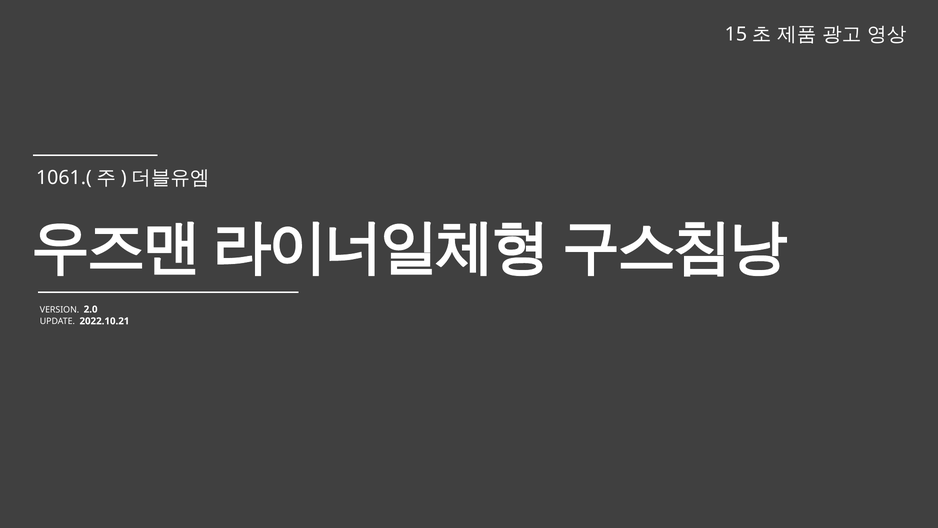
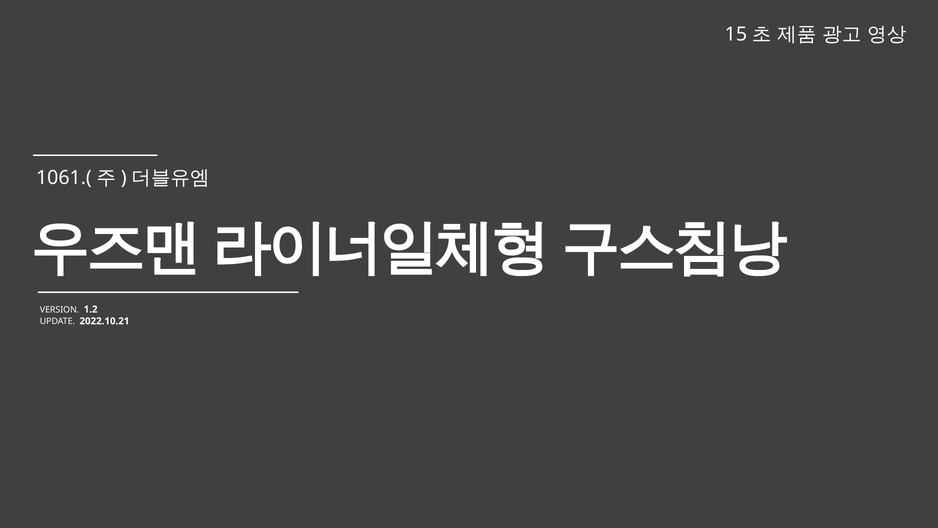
2.0: 2.0 -> 1.2
